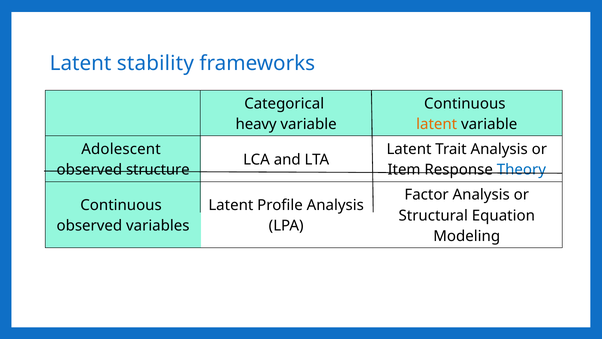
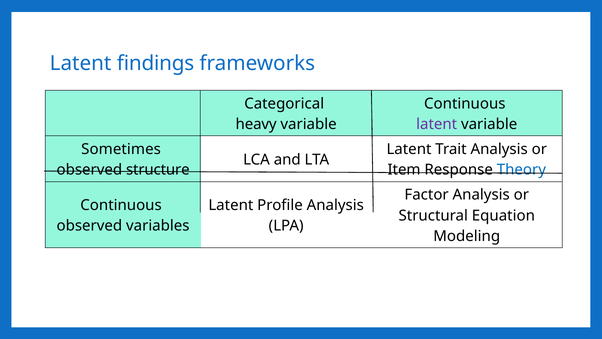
stability: stability -> findings
latent at (437, 124) colour: orange -> purple
Adolescent: Adolescent -> Sometimes
